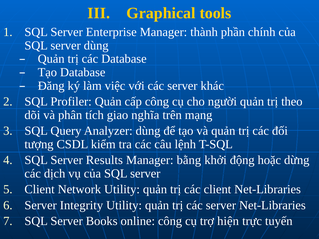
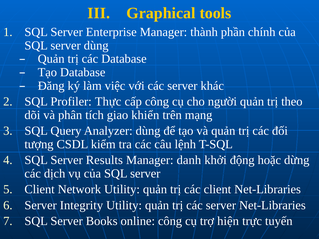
Profiler Quản: Quản -> Thực
nghĩa: nghĩa -> khiển
bằng: bằng -> danh
